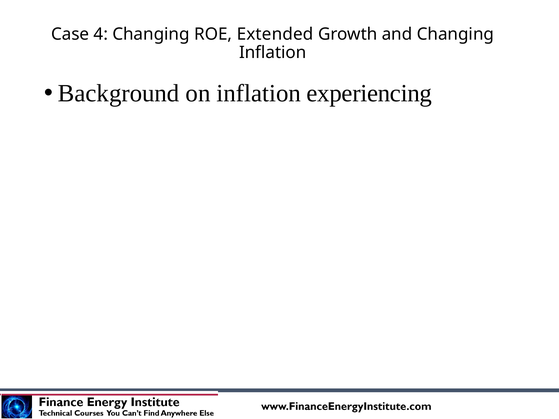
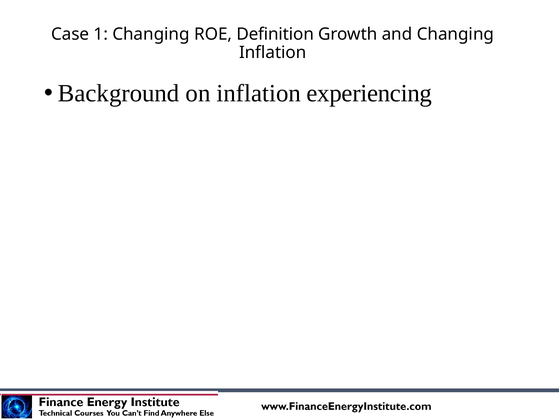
4: 4 -> 1
Extended: Extended -> Definition
